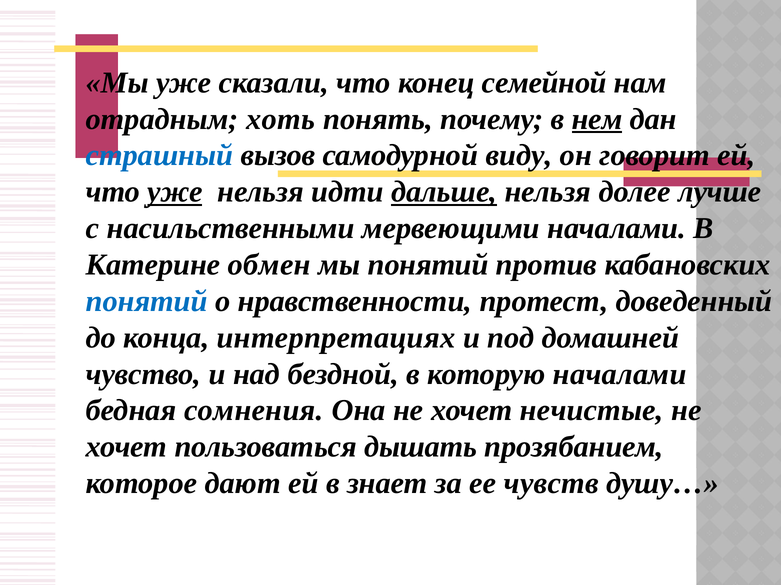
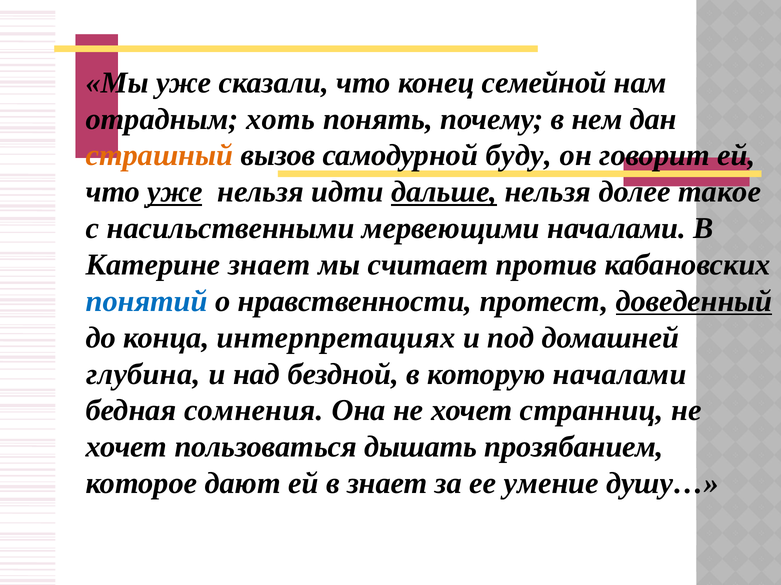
нем underline: present -> none
страшный colour: blue -> orange
виду: виду -> буду
лучше: лучше -> такое
Катерине обмен: обмен -> знает
мы понятий: понятий -> считает
доведенный underline: none -> present
чувство: чувство -> глубина
нечистые: нечистые -> странниц
чувств: чувств -> умение
